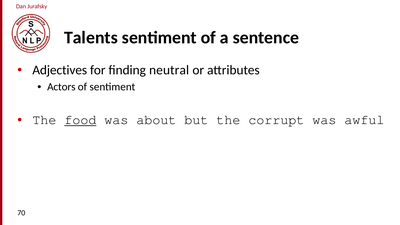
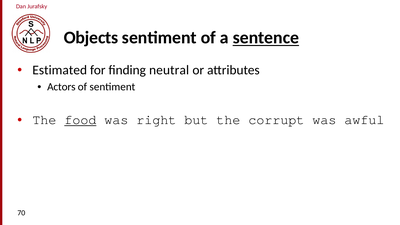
Talents: Talents -> Objects
sentence underline: none -> present
Adjectives: Adjectives -> Estimated
about: about -> right
